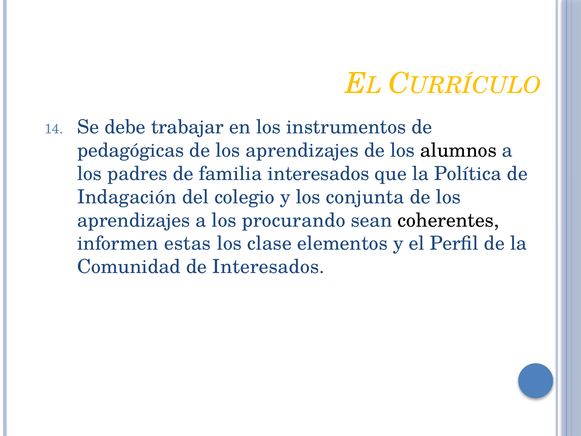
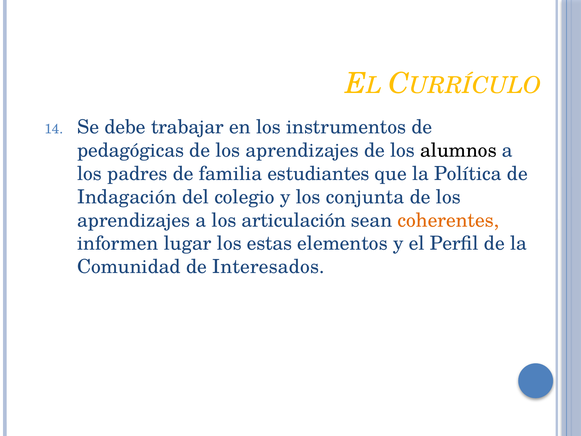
familia interesados: interesados -> estudiantes
procurando: procurando -> articulación
coherentes colour: black -> orange
estas: estas -> lugar
clase: clase -> estas
